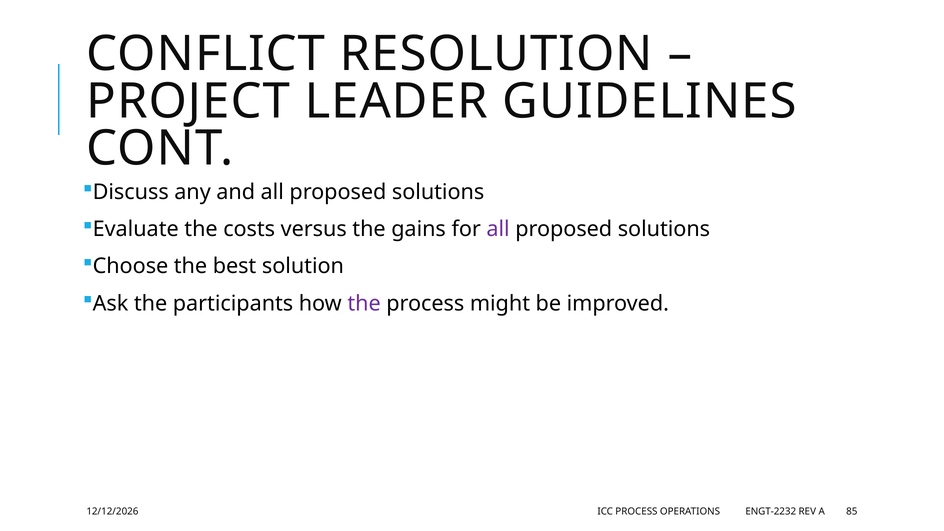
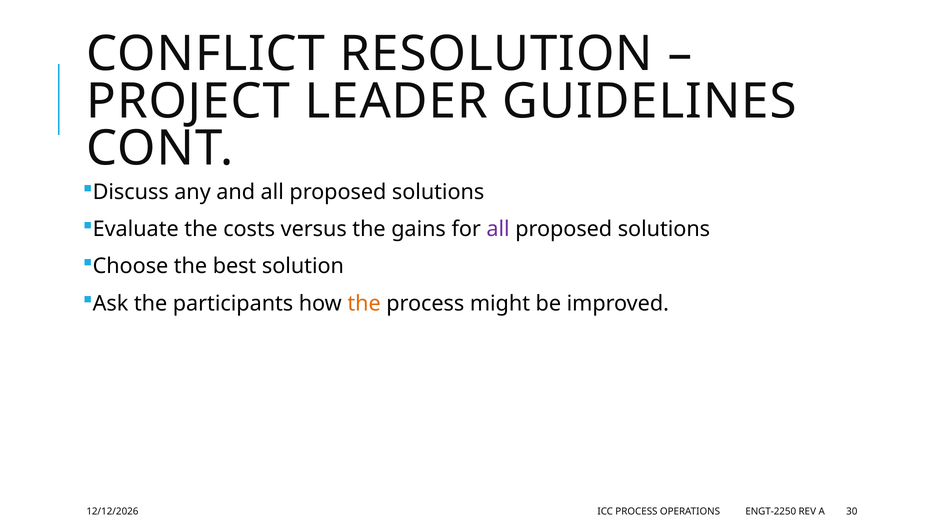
the at (364, 303) colour: purple -> orange
ENGT-2232: ENGT-2232 -> ENGT-2250
85: 85 -> 30
